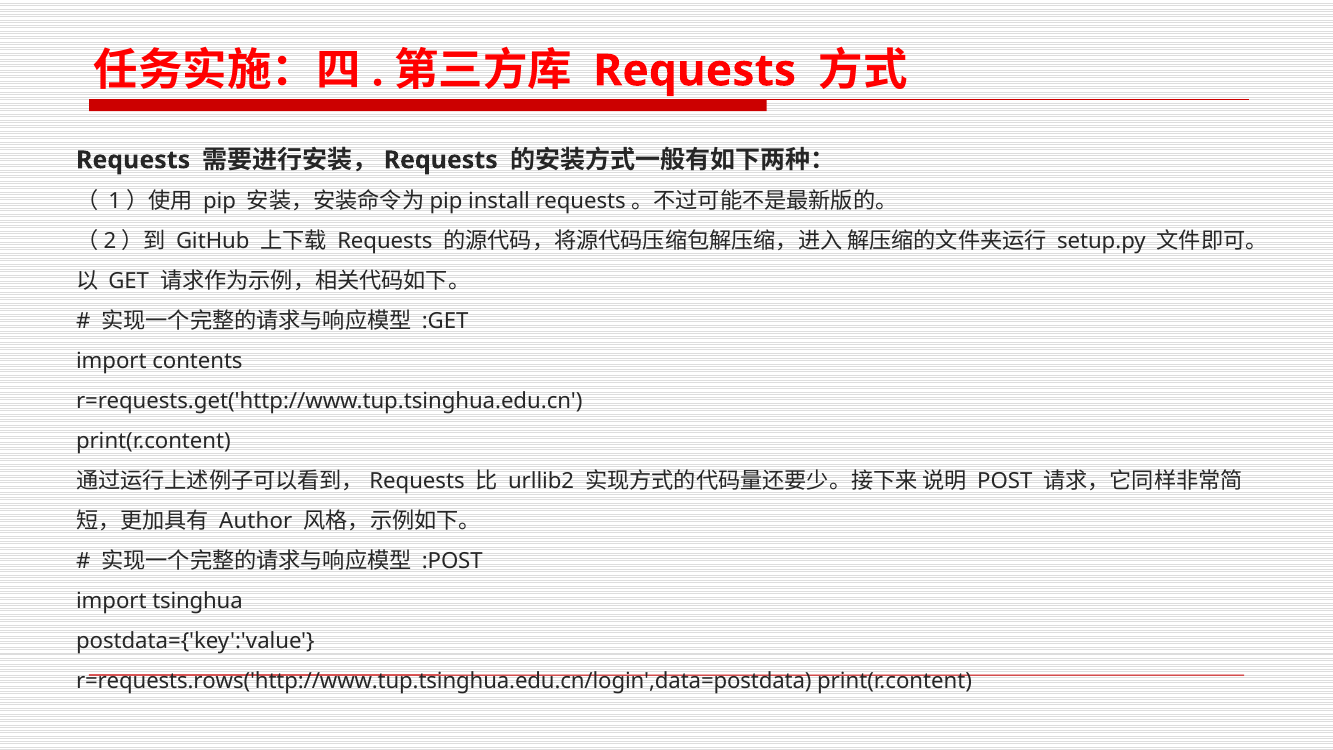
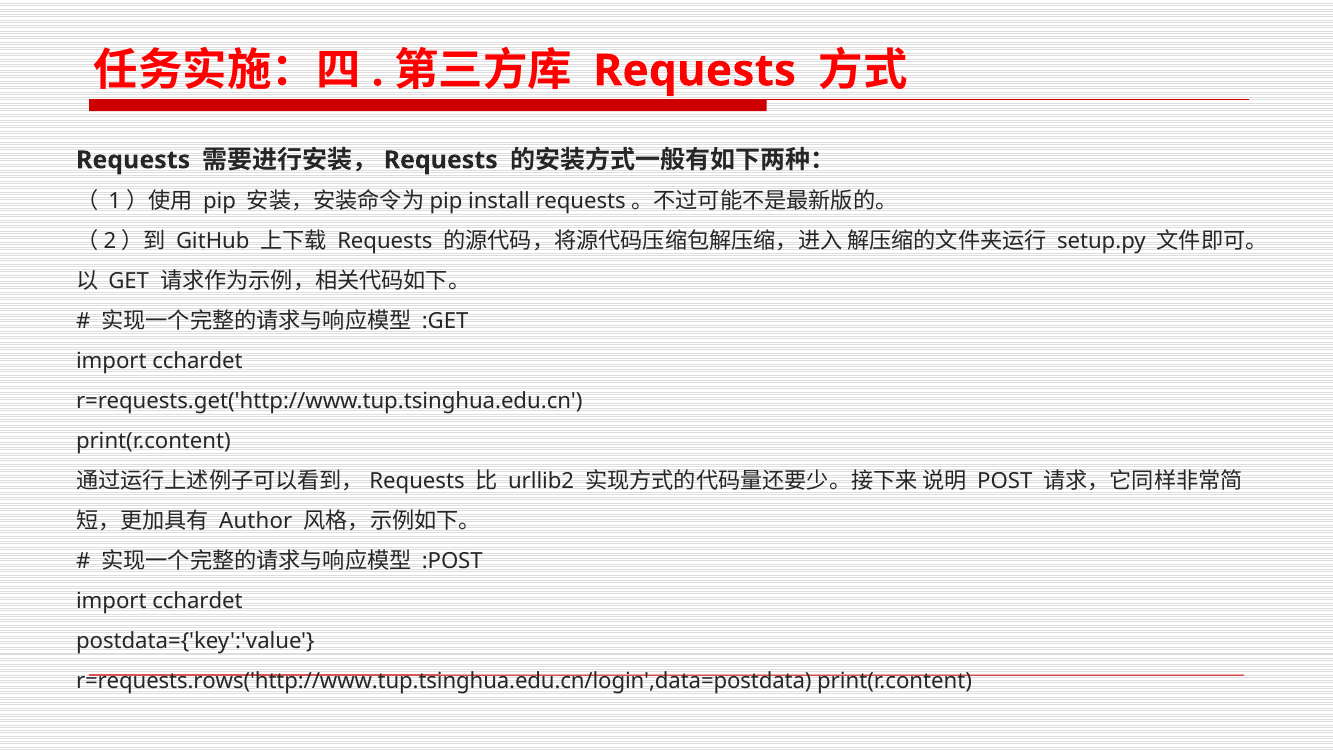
contents at (197, 361): contents -> cchardet
tsinghua at (198, 601): tsinghua -> cchardet
